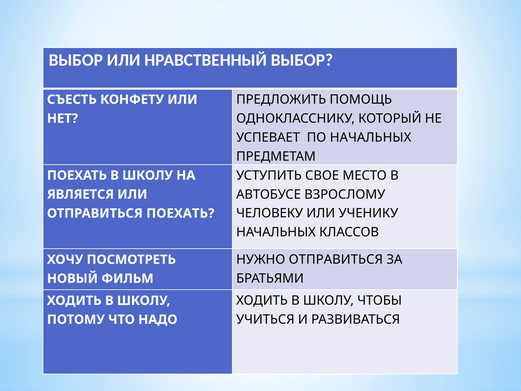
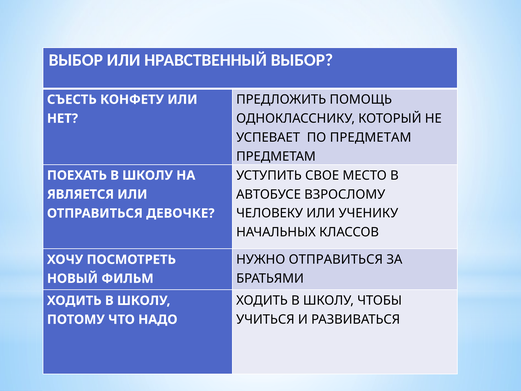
ПО НАЧАЛЬНЫХ: НАЧАЛЬНЫХ -> ПРЕДМЕТАМ
ОТПРАВИТЬСЯ ПОЕХАТЬ: ПОЕХАТЬ -> ДЕВОЧКЕ
